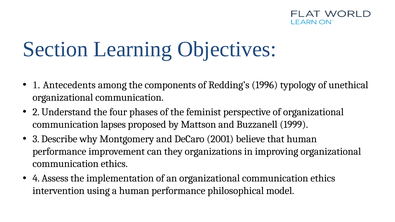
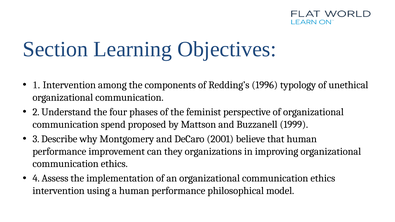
1 Antecedents: Antecedents -> Intervention
lapses: lapses -> spend
